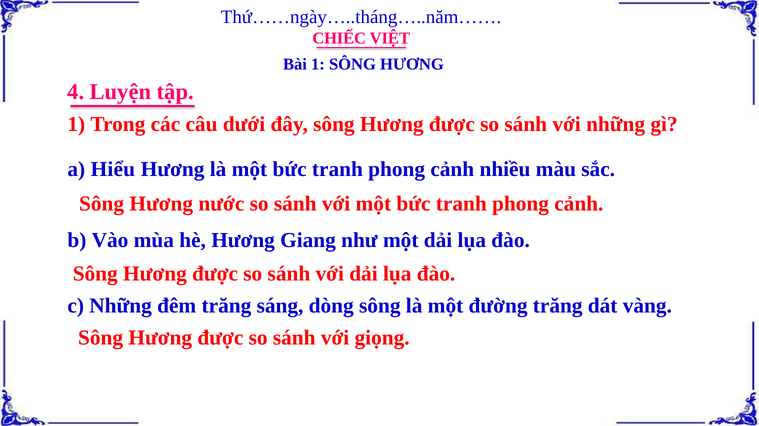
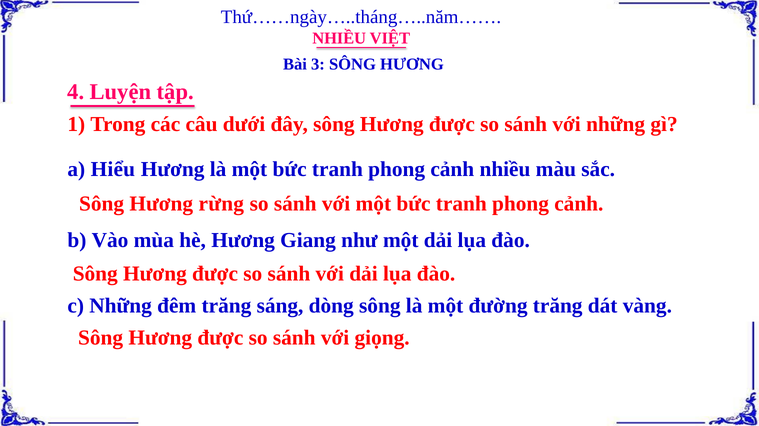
CHIẾC at (339, 38): CHIẾC -> NHIỀU
Bài 1: 1 -> 3
nước: nước -> rừng
